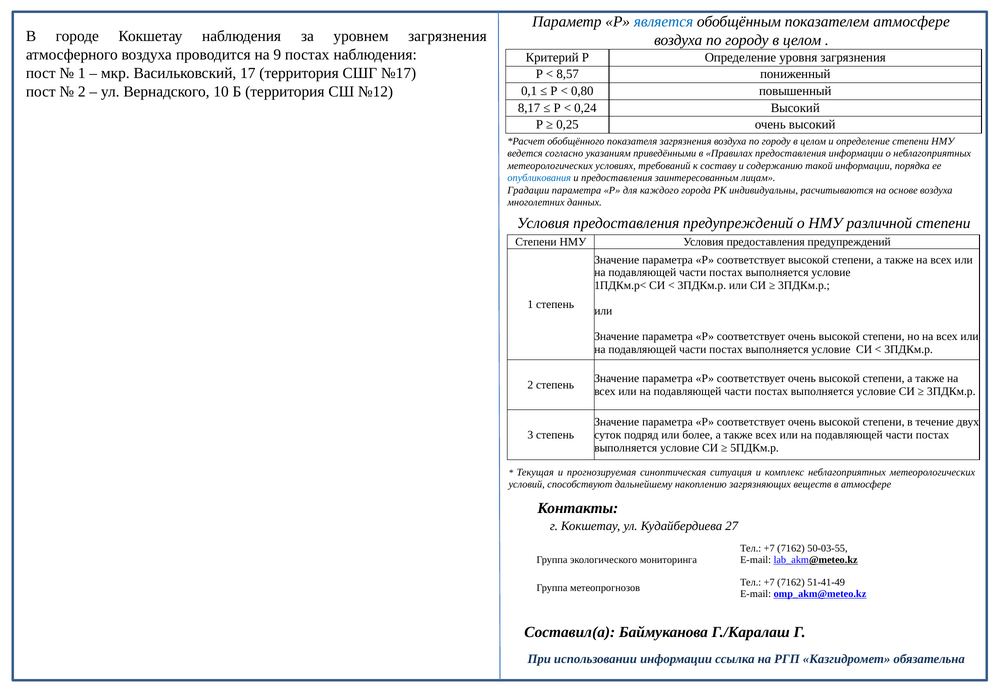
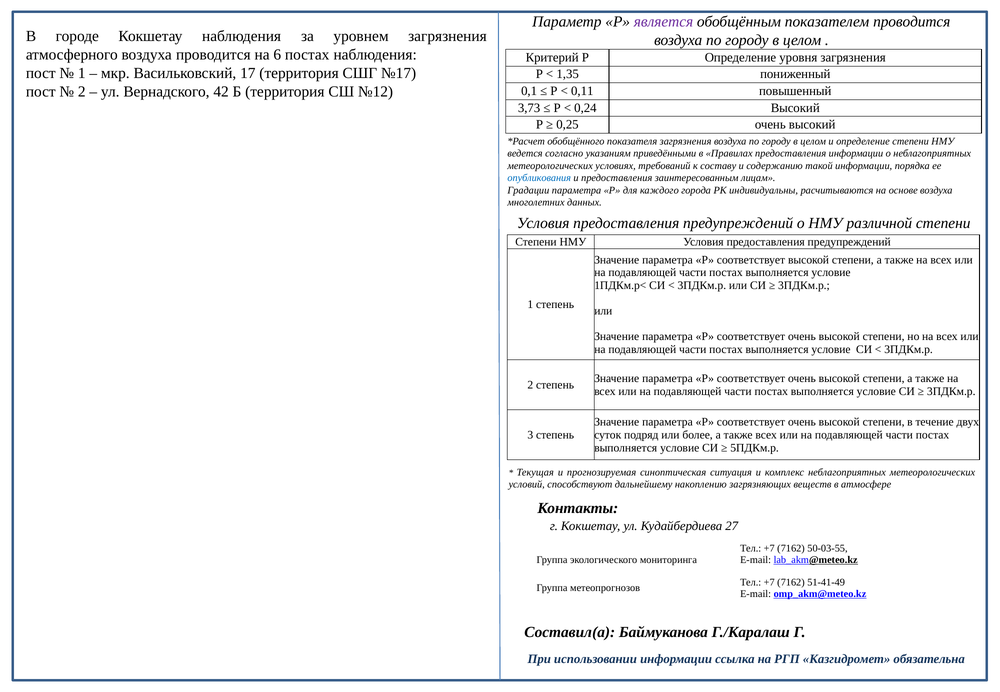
является colour: blue -> purple
показателем атмосфере: атмосфере -> проводится
9: 9 -> 6
8,57: 8,57 -> 1,35
10: 10 -> 42
0,80: 0,80 -> 0,11
8,17: 8,17 -> 3,73
